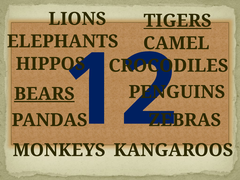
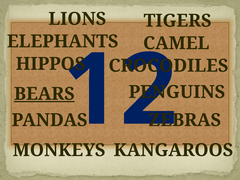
TIGERS underline: present -> none
